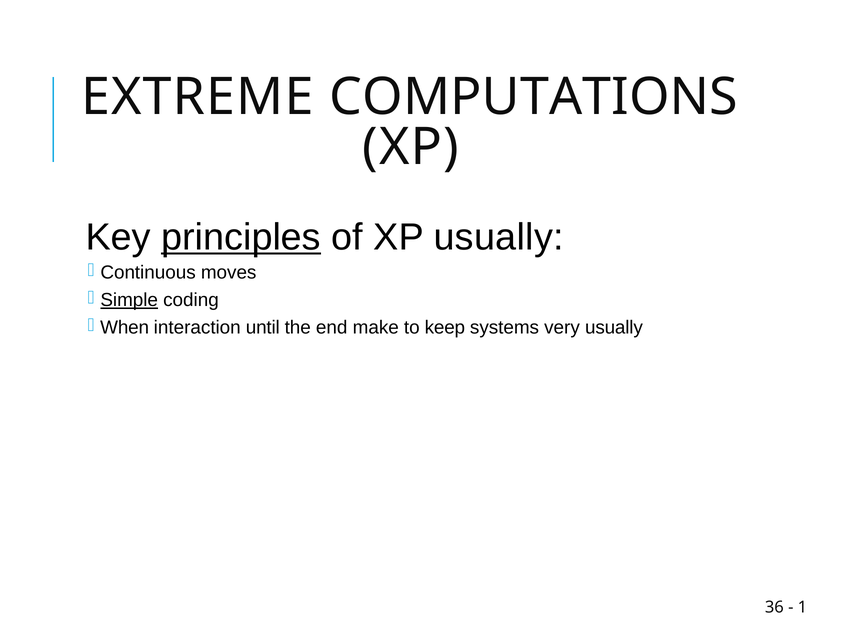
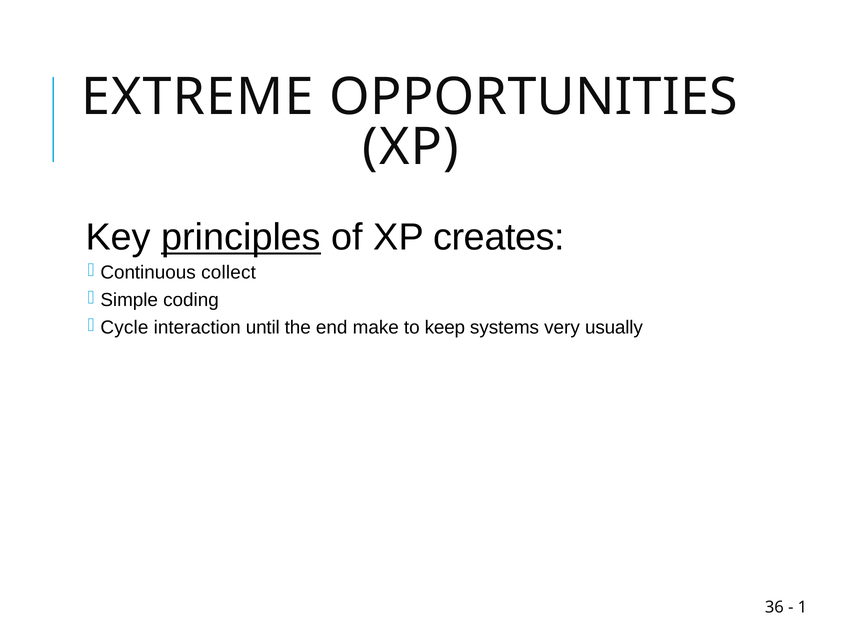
COMPUTATIONS: COMPUTATIONS -> OPPORTUNITIES
XP usually: usually -> creates
moves: moves -> collect
Simple underline: present -> none
When: When -> Cycle
